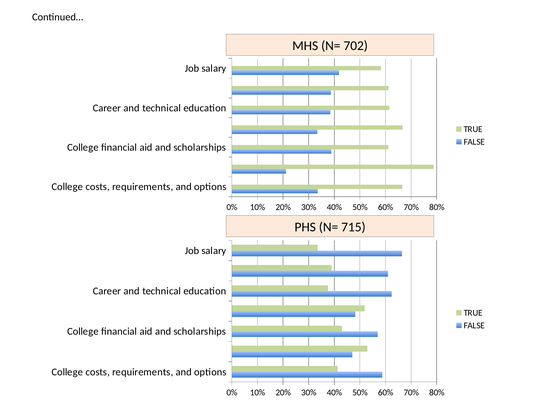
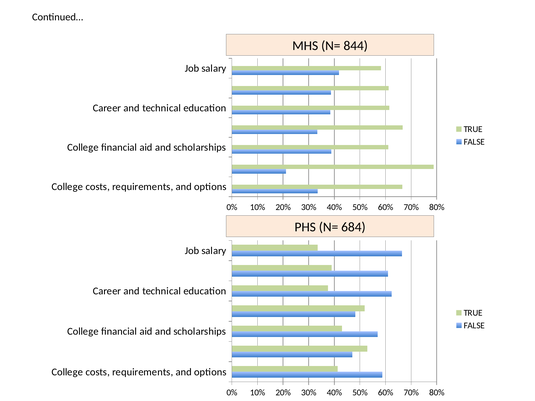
702: 702 -> 844
715: 715 -> 684
